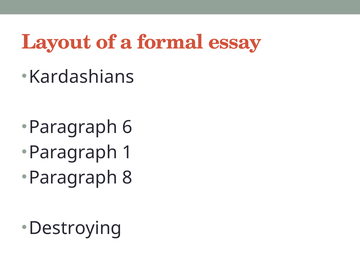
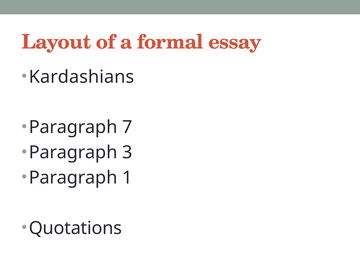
6: 6 -> 7
1: 1 -> 3
8: 8 -> 1
Destroying: Destroying -> Quotations
